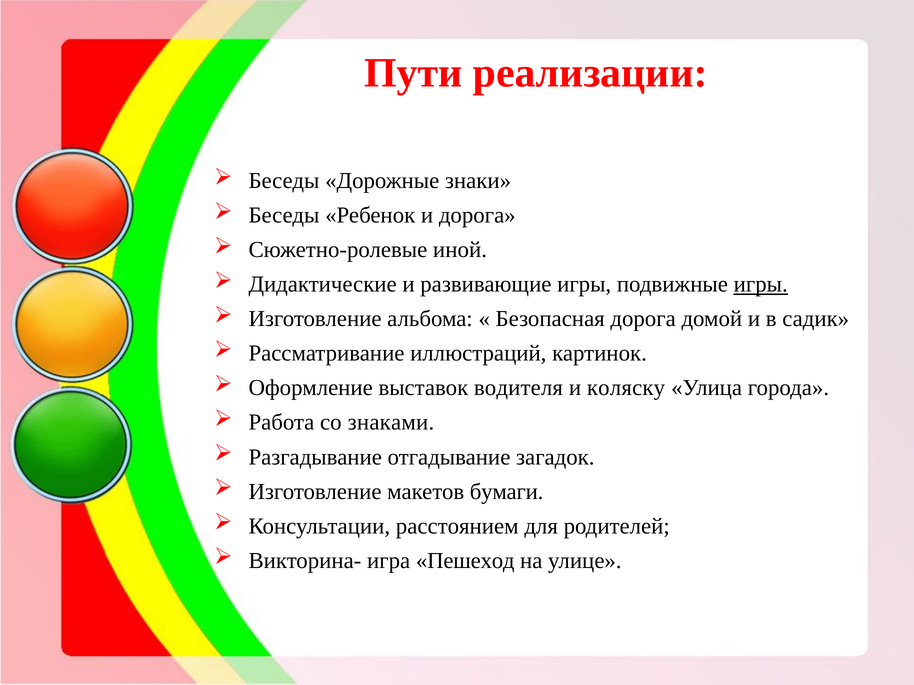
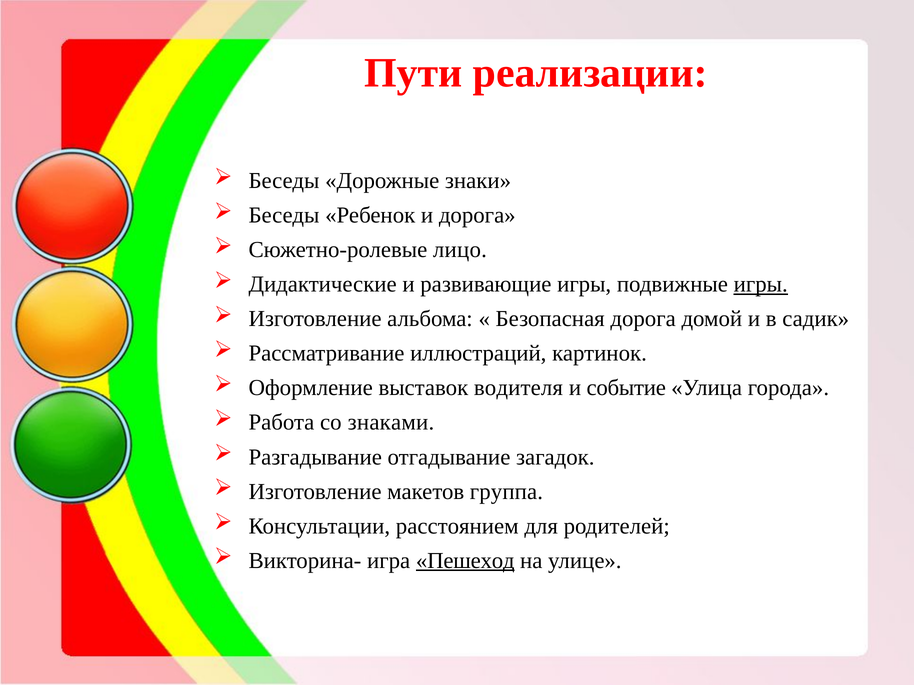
иной: иной -> лицо
коляску: коляску -> событие
бумаги: бумаги -> группа
Пешеход underline: none -> present
